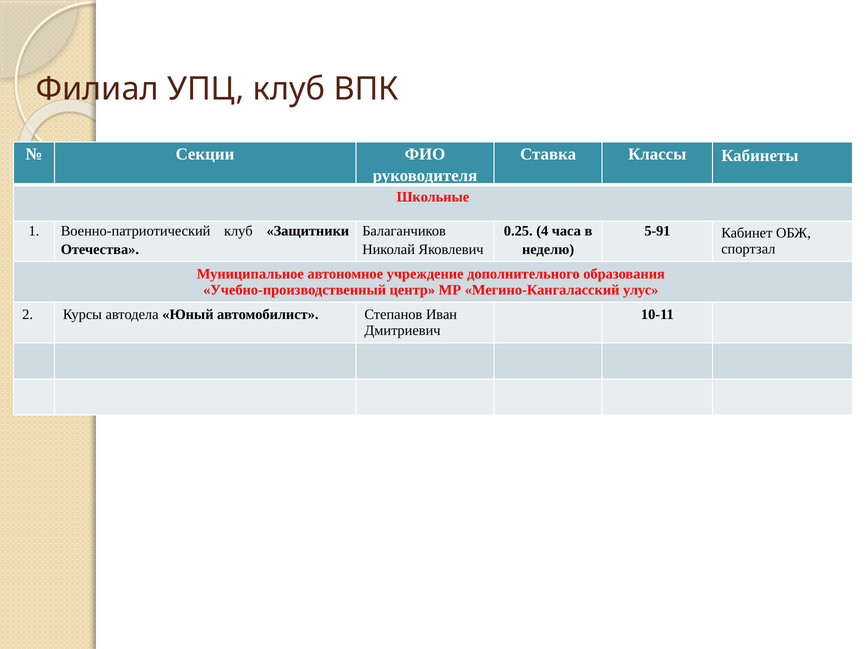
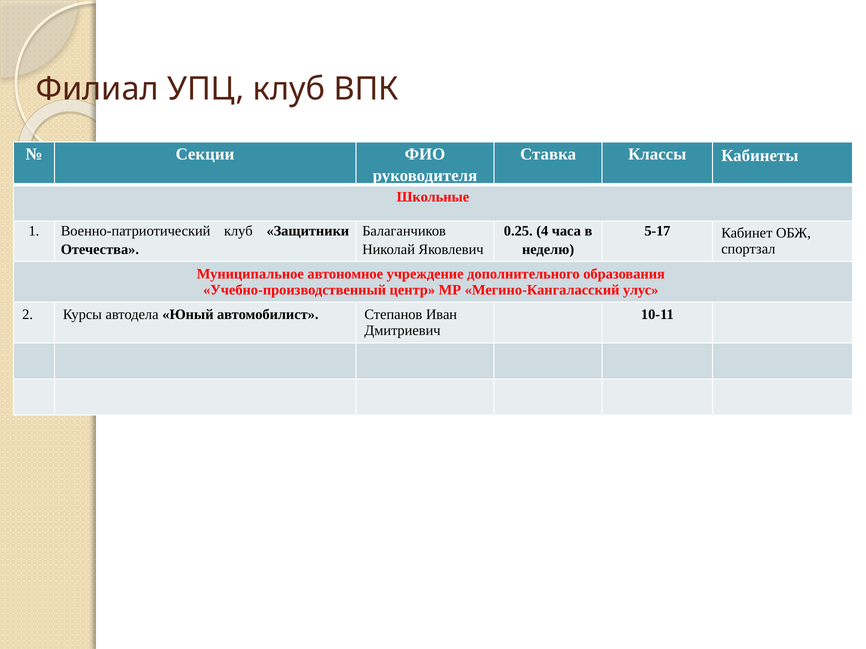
5-91: 5-91 -> 5-17
